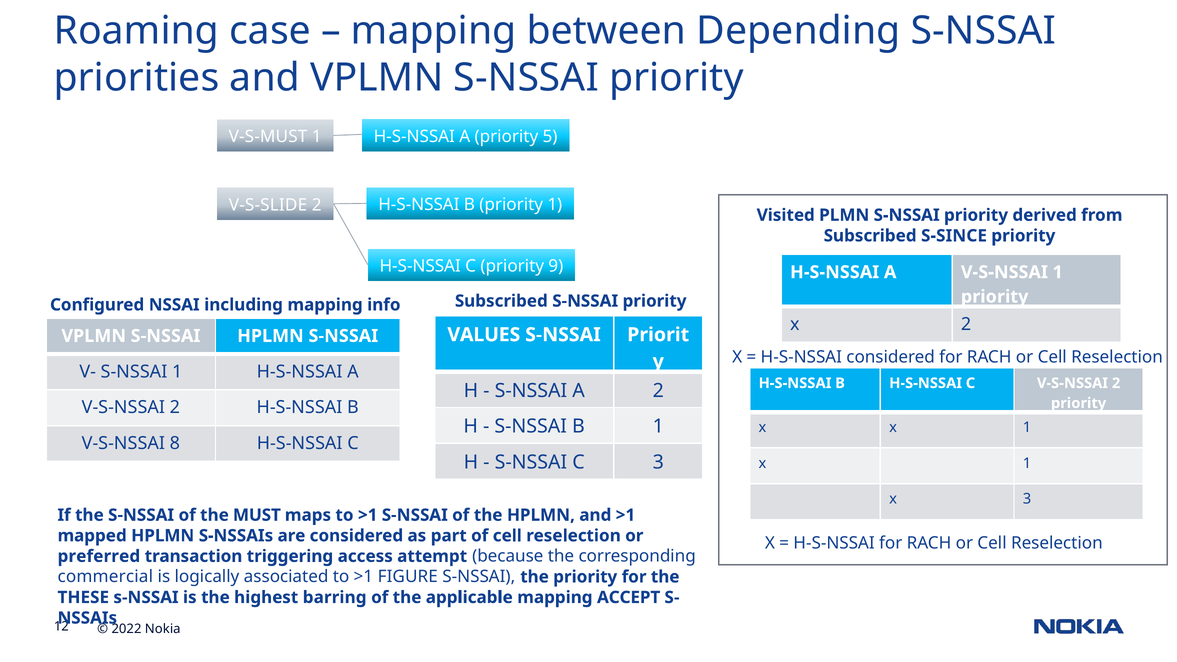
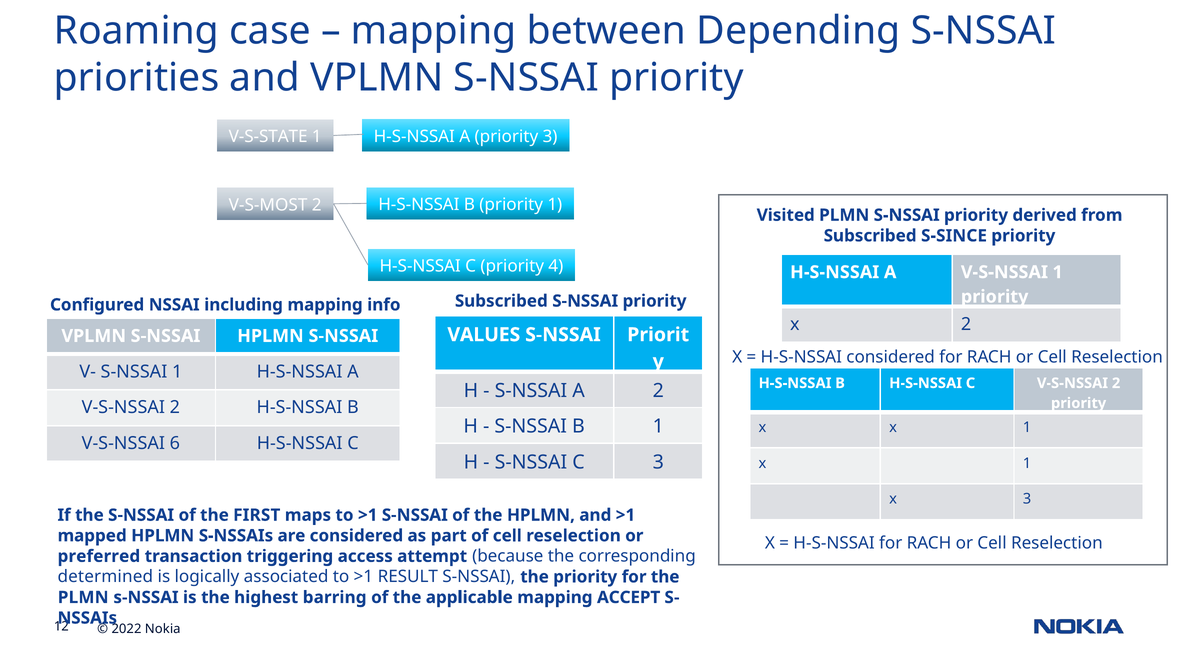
priority 5: 5 -> 3
V-S-MUST: V-S-MUST -> V-S-STATE
V-S-SLIDE: V-S-SLIDE -> V-S-MOST
9: 9 -> 4
8: 8 -> 6
MUST: MUST -> FIRST
commercial: commercial -> determined
FIGURE: FIGURE -> RESULT
THESE at (83, 597): THESE -> PLMN
